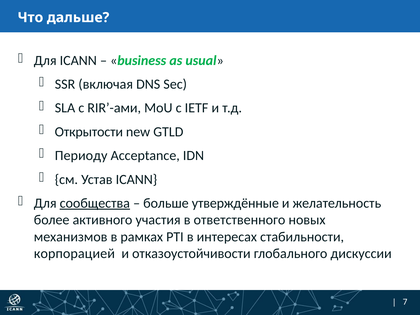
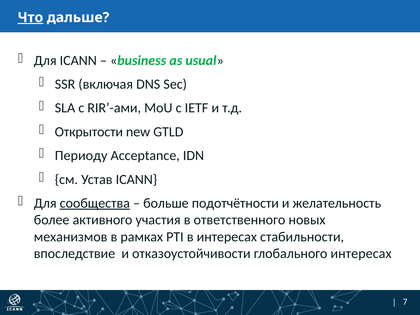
Что underline: none -> present
утверждённые: утверждённые -> подотчётности
корпорацией: корпорацией -> впоследствие
глобального дискуссии: дискуссии -> интересах
